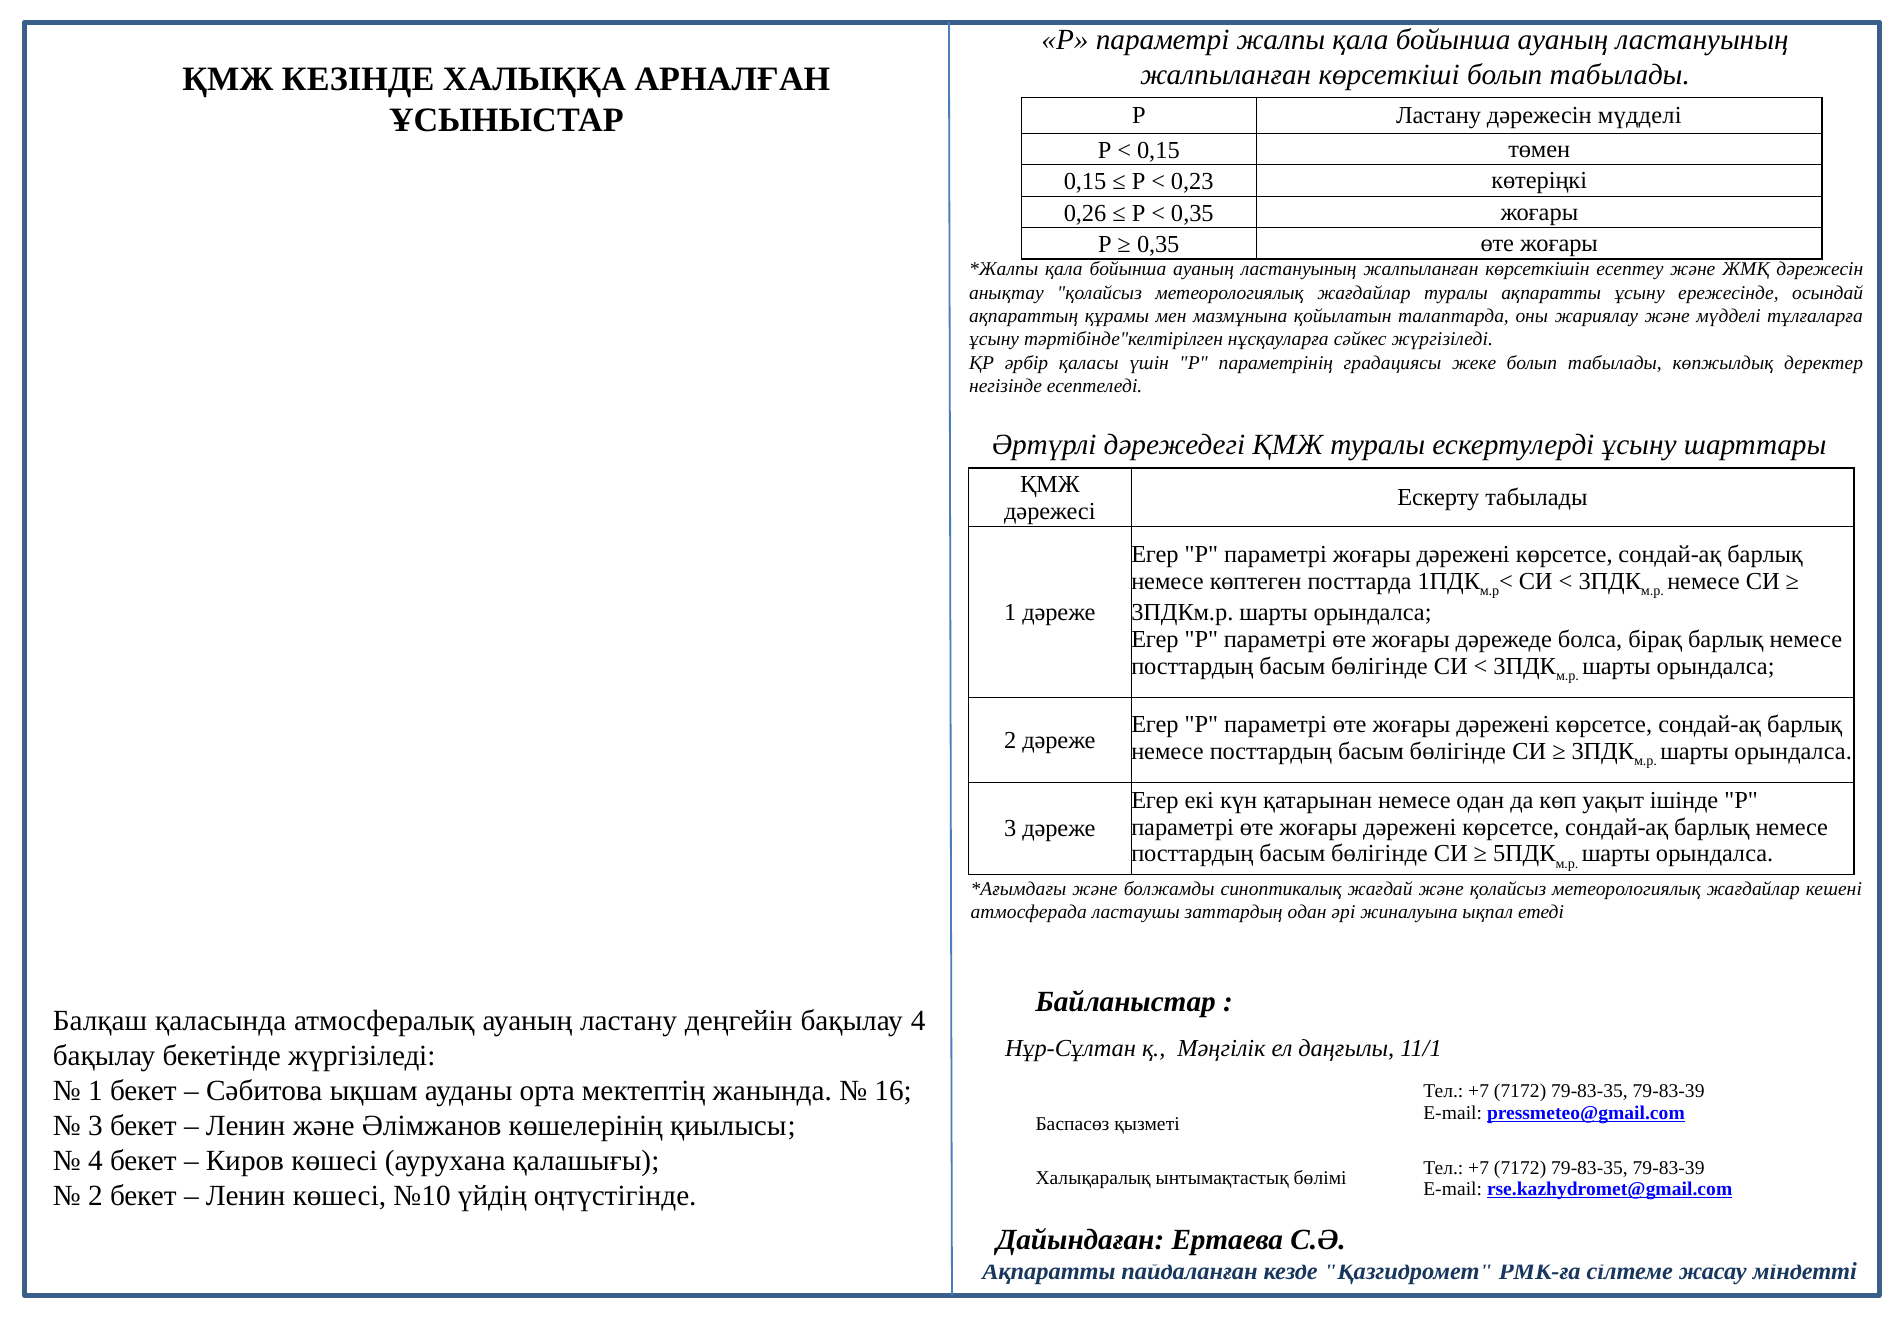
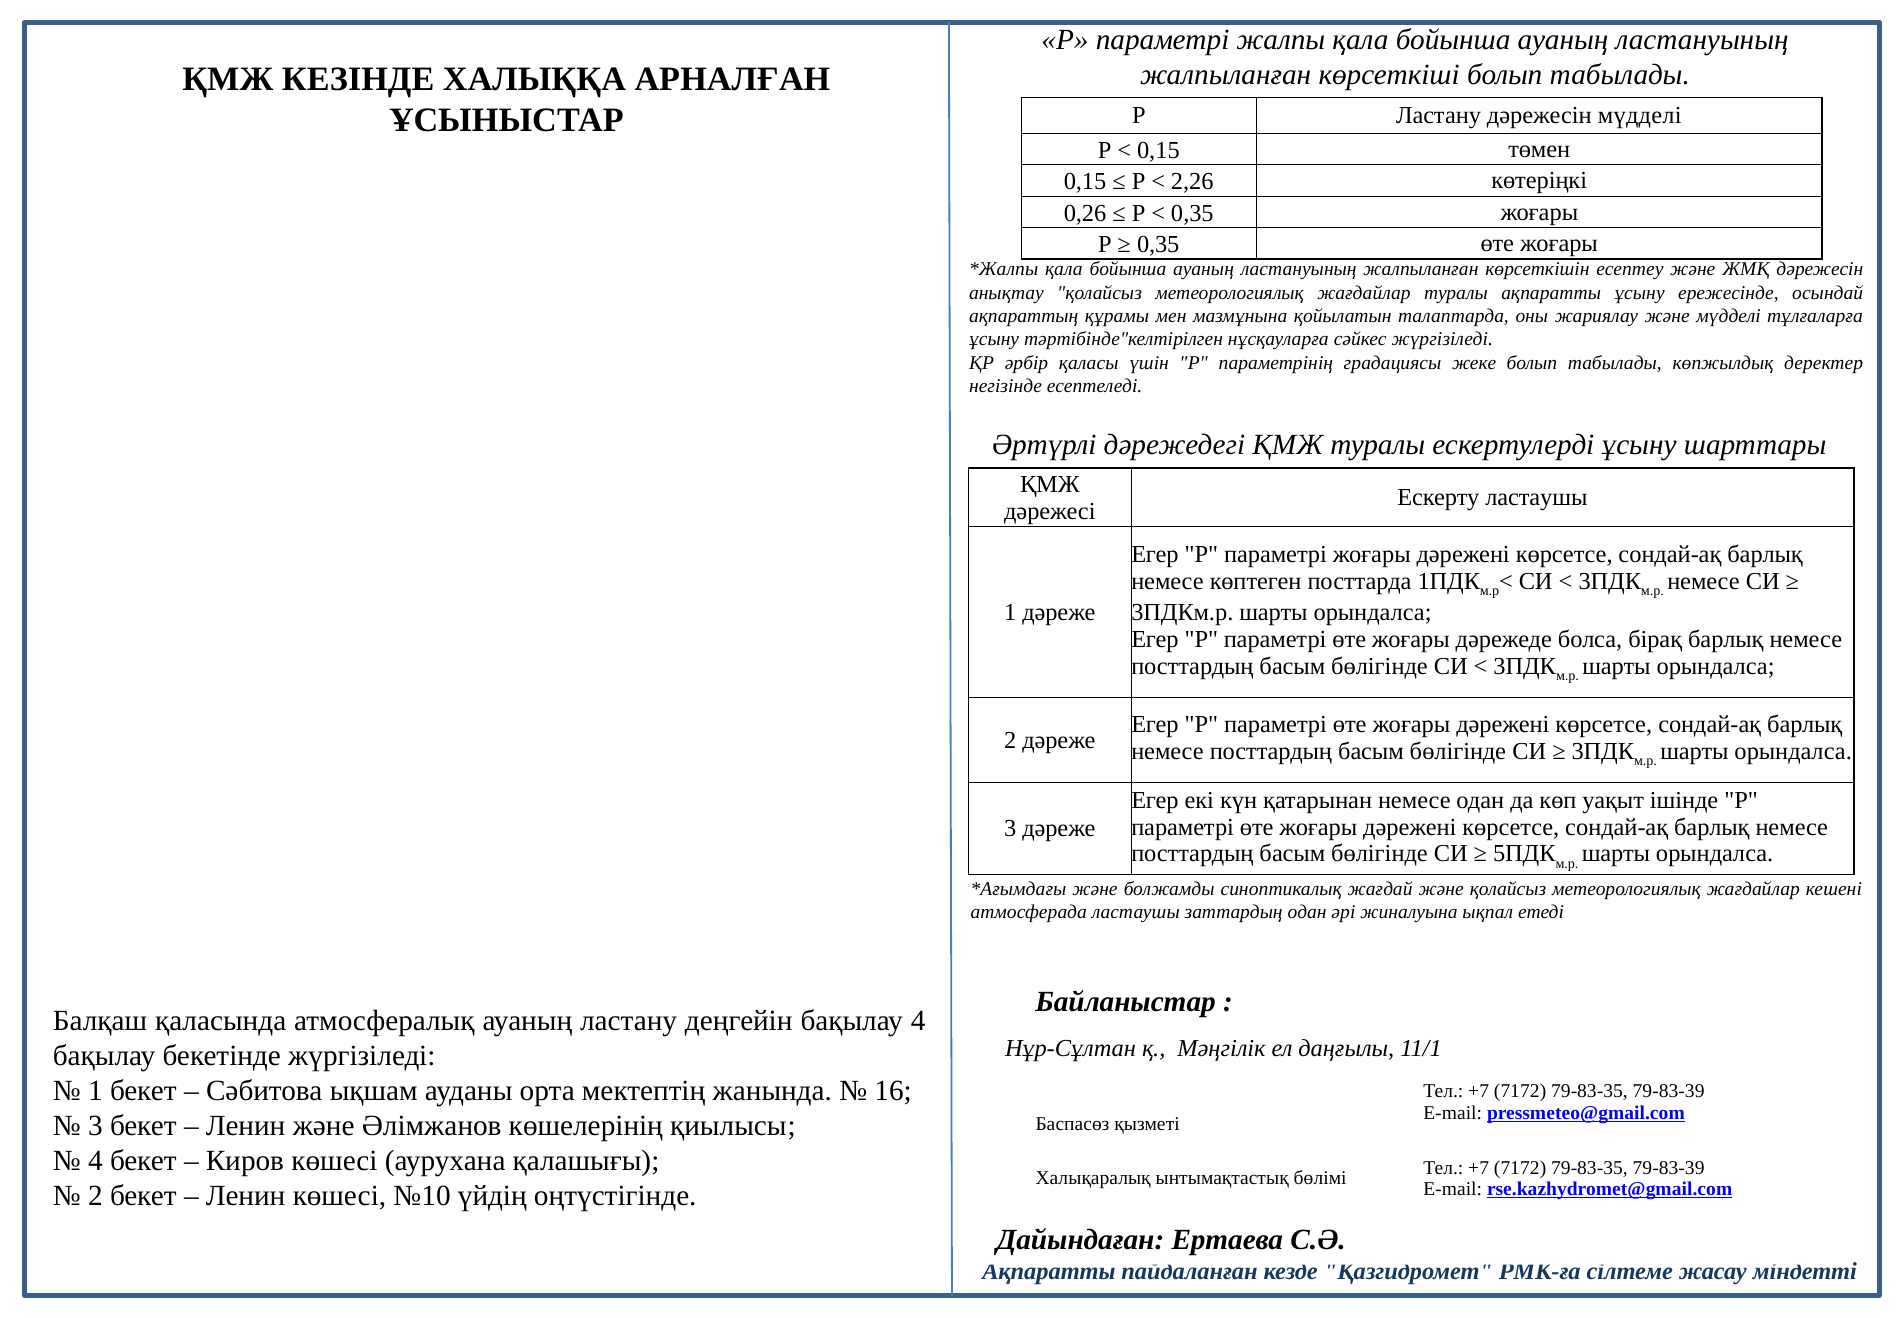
0,23: 0,23 -> 2,26
Ескерту табылады: табылады -> ластаушы
